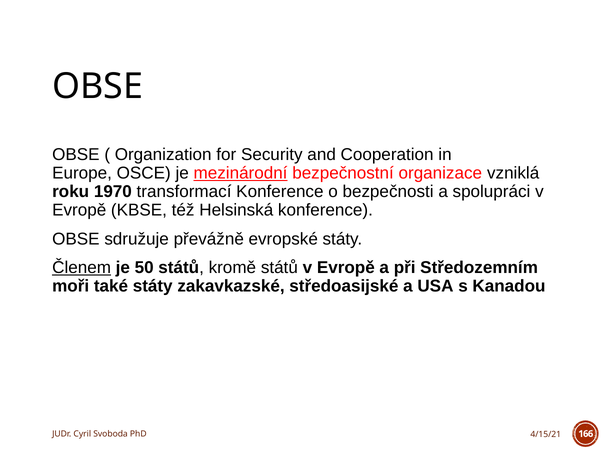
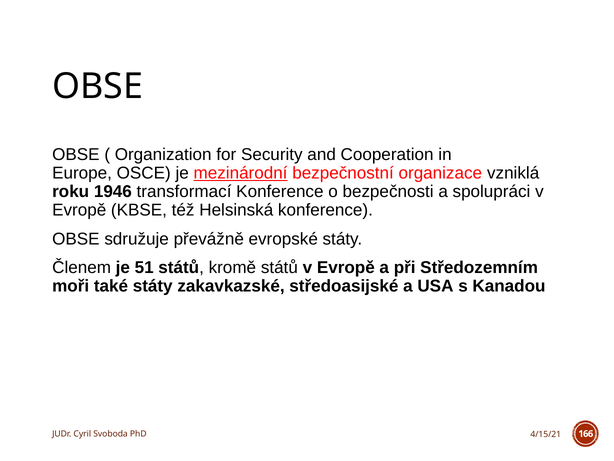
1970: 1970 -> 1946
Členem underline: present -> none
50: 50 -> 51
